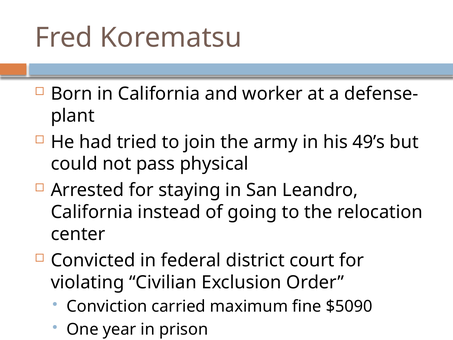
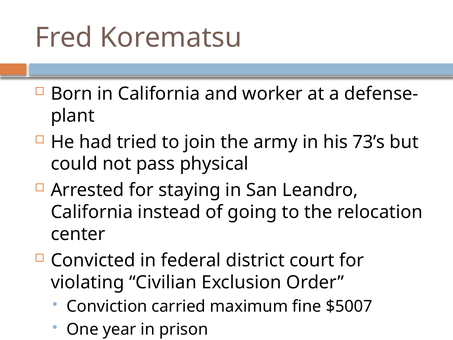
49’s: 49’s -> 73’s
$5090: $5090 -> $5007
